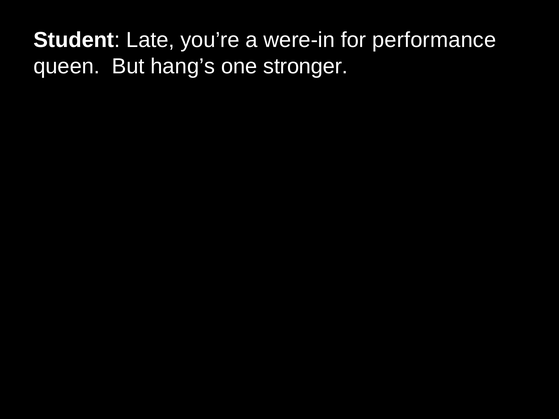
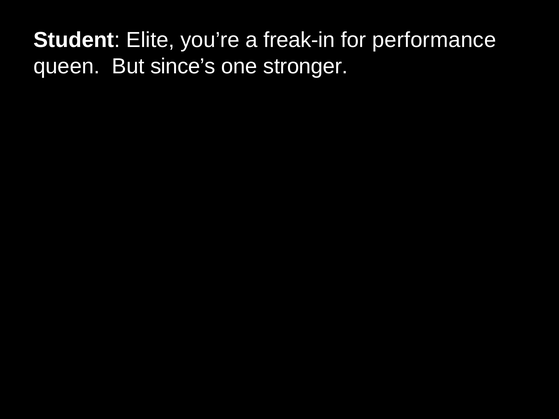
Late: Late -> Elite
were-in: were-in -> freak-in
hang’s: hang’s -> since’s
